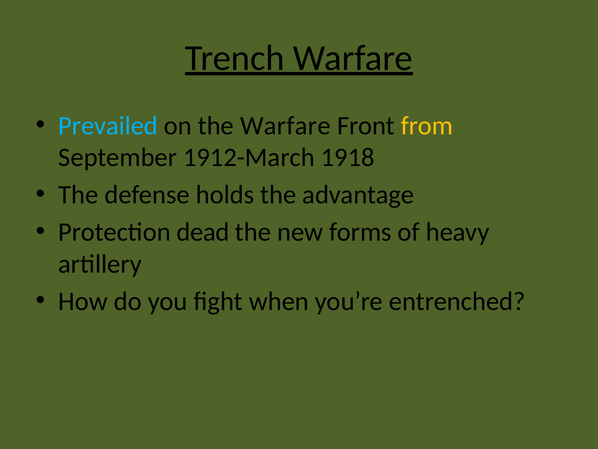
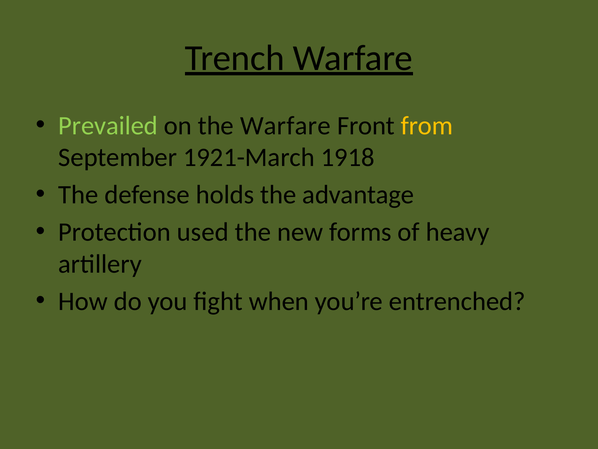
Prevailed colour: light blue -> light green
1912-March: 1912-March -> 1921-March
dead: dead -> used
